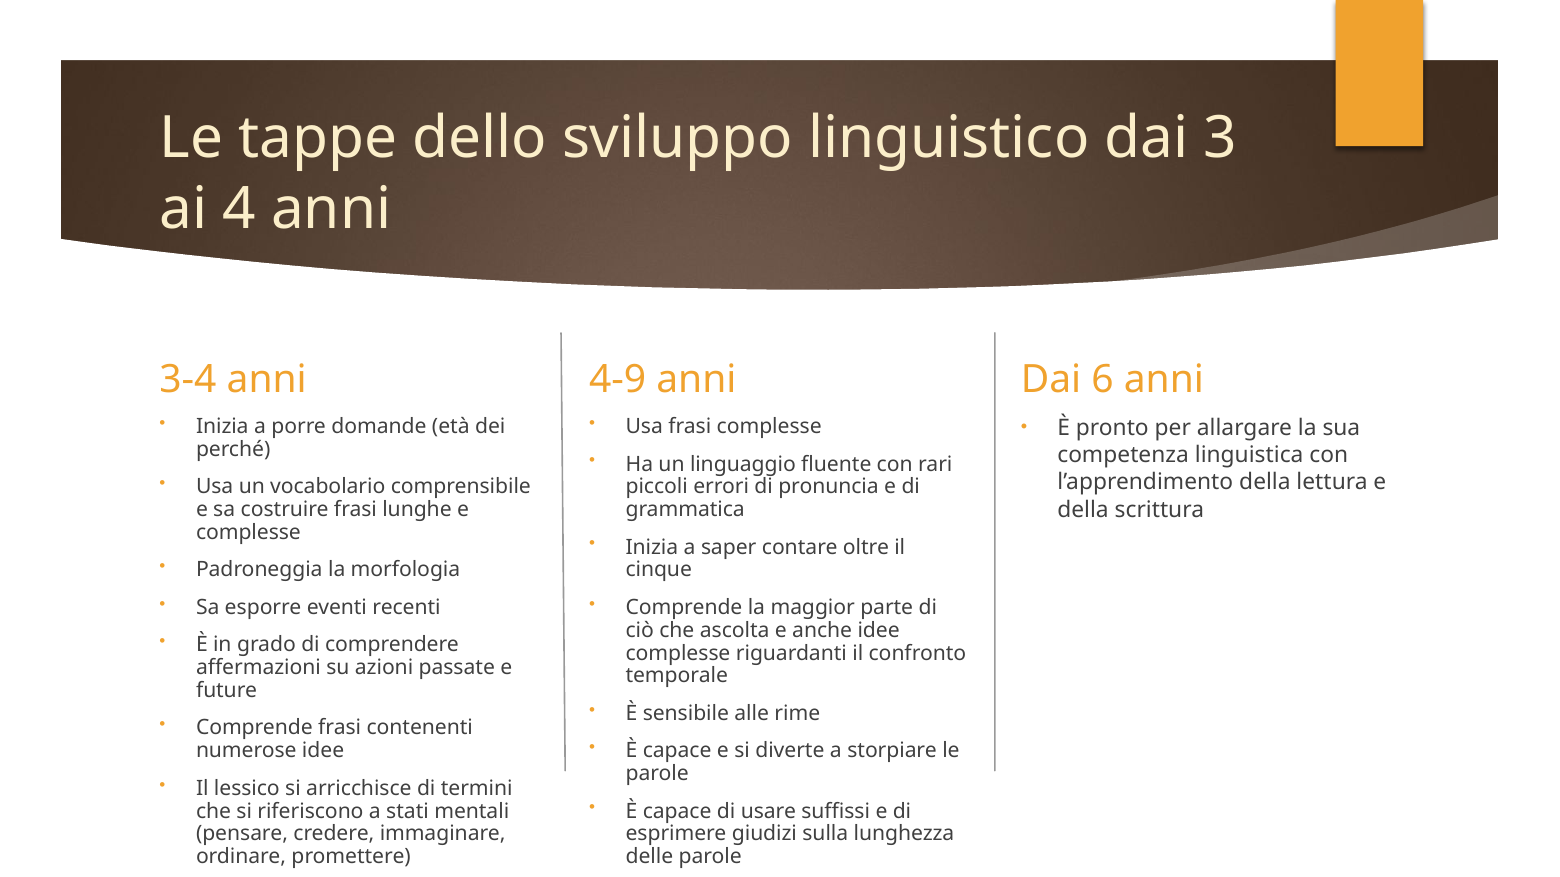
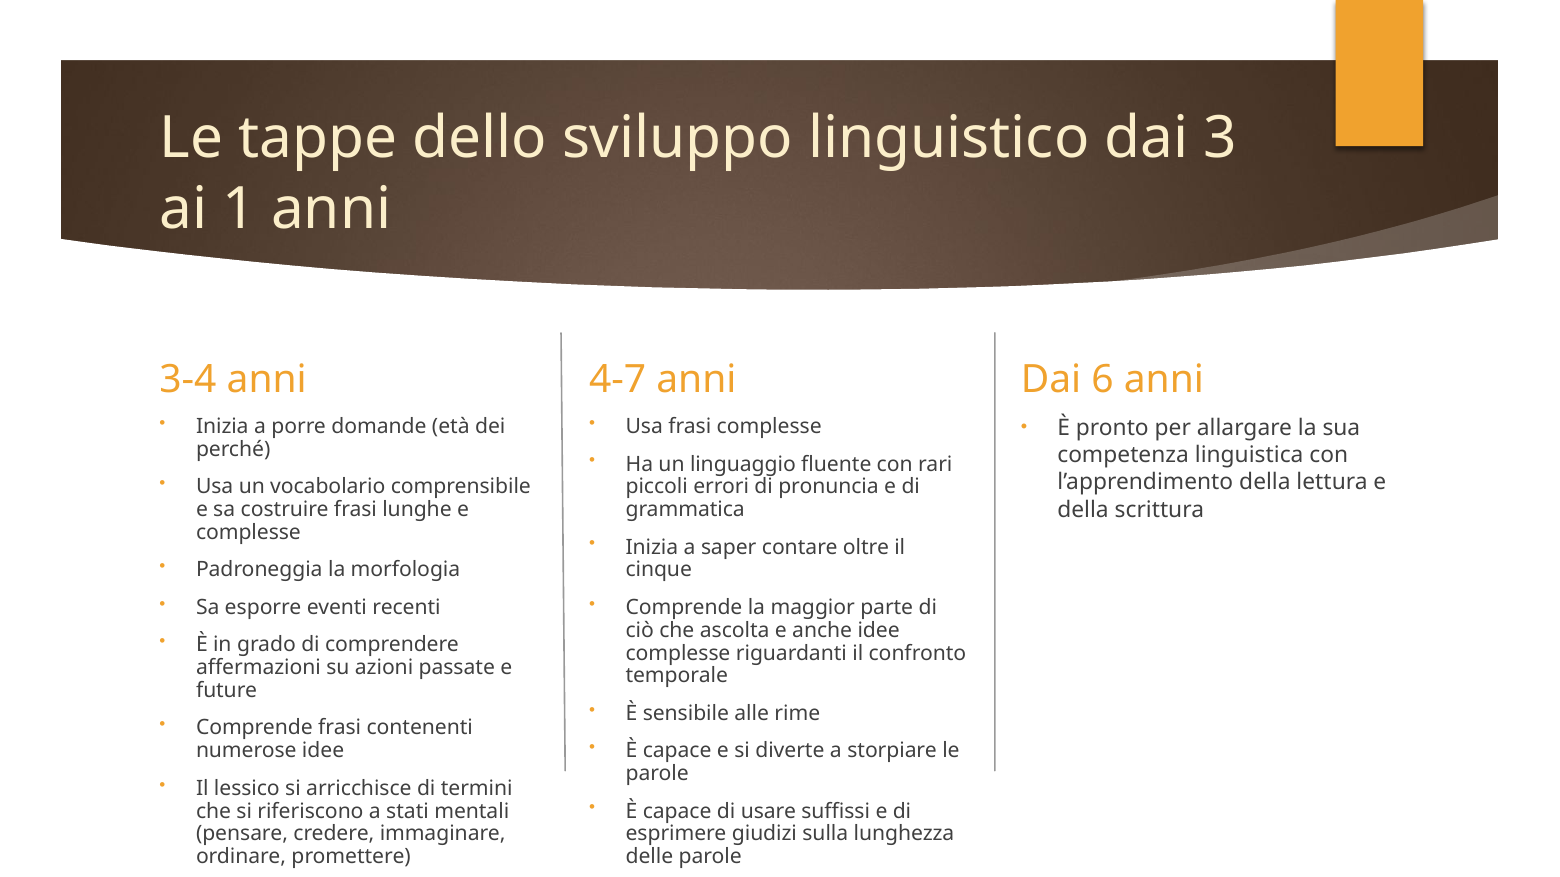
4: 4 -> 1
4-9: 4-9 -> 4-7
